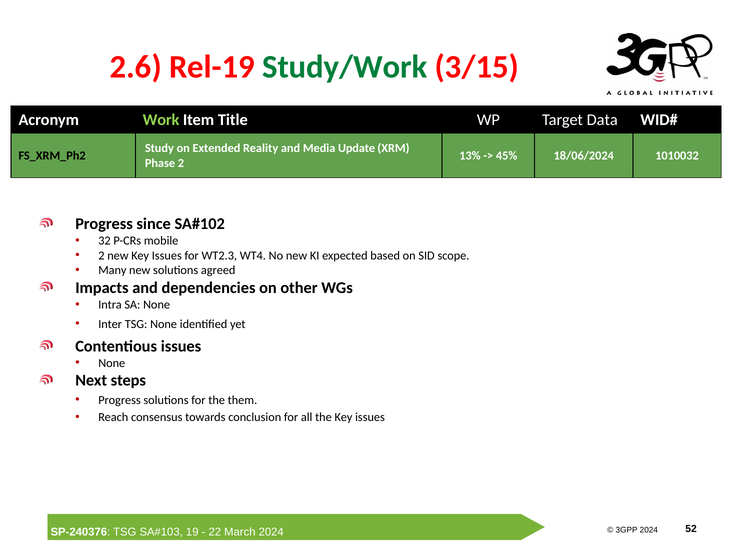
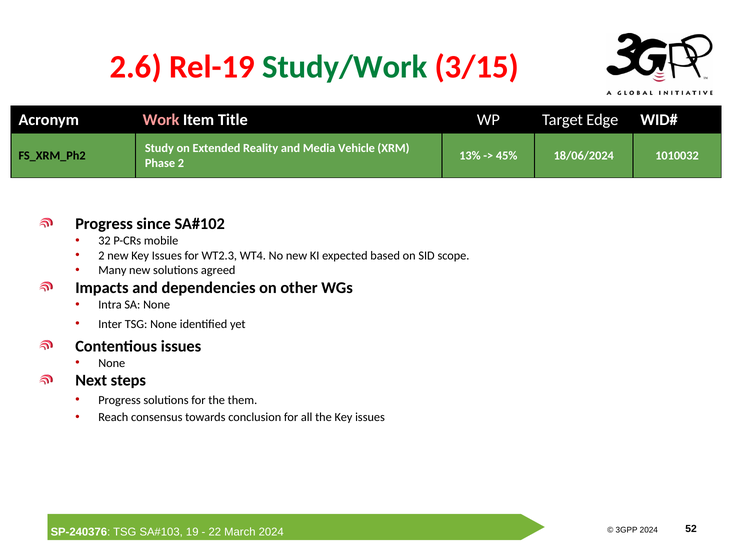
Work colour: light green -> pink
Data: Data -> Edge
Update: Update -> Vehicle
